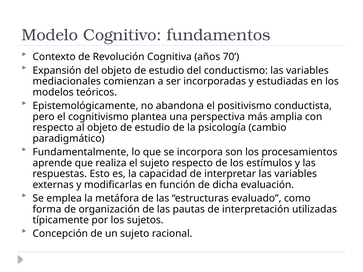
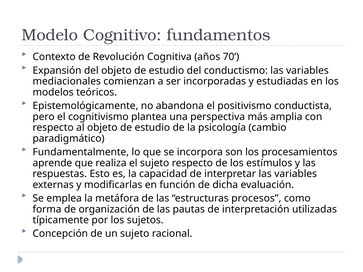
evaluado: evaluado -> procesos
